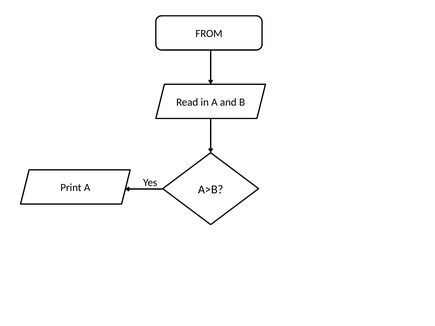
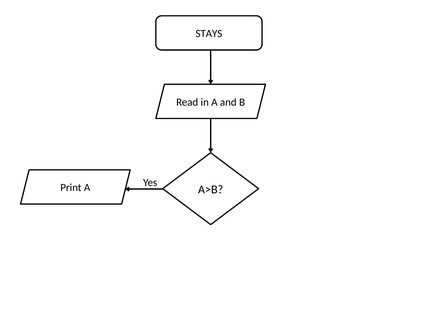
FROM: FROM -> STAYS
